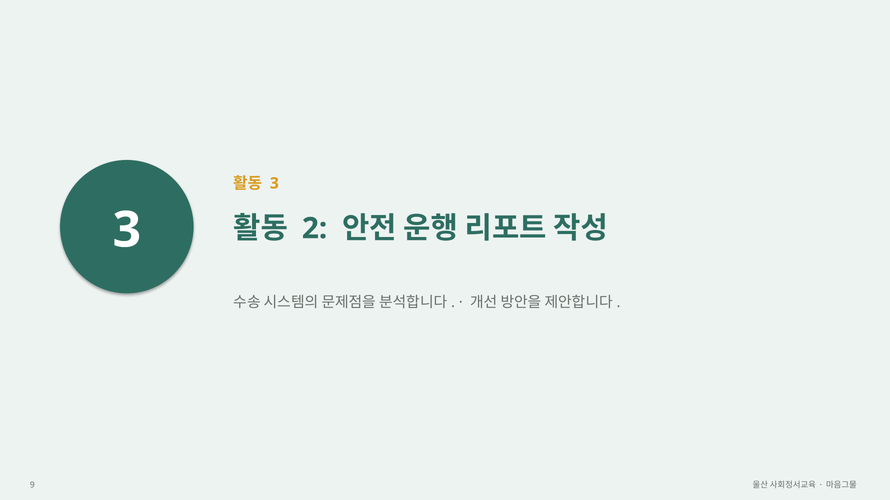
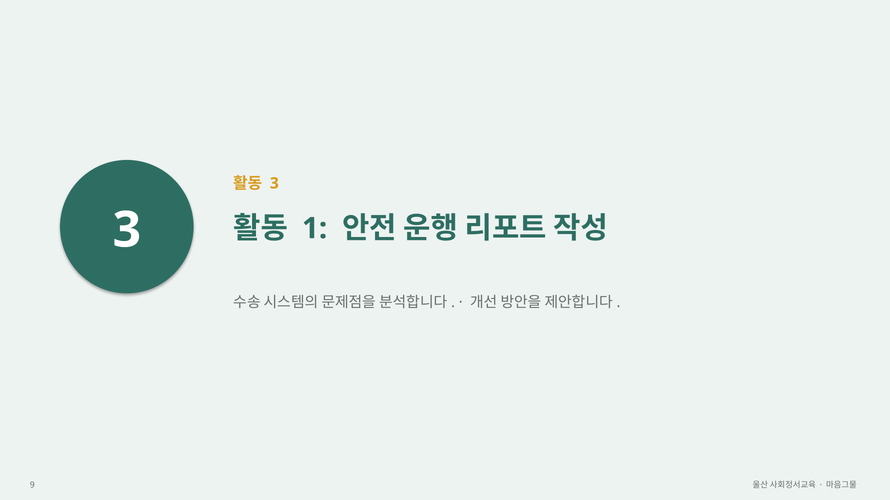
2: 2 -> 1
